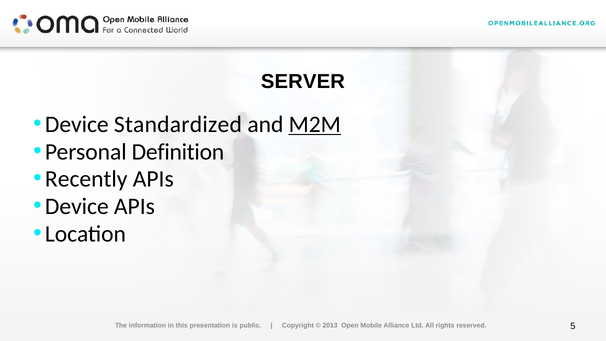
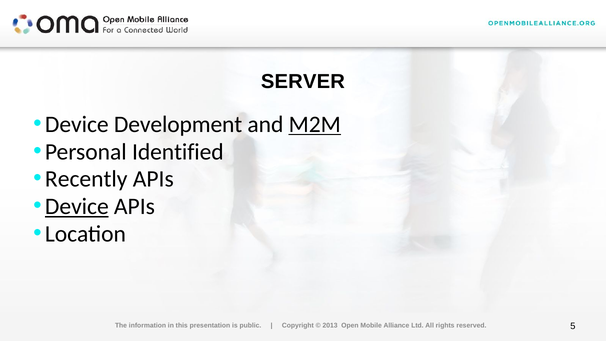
Standardized: Standardized -> Development
Definition: Definition -> Identified
Device at (77, 206) underline: none -> present
